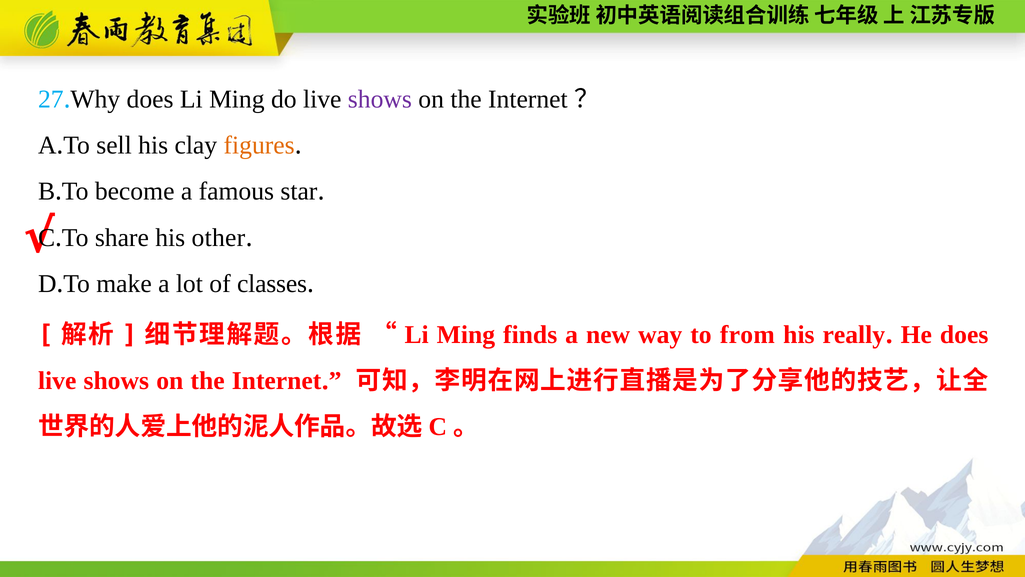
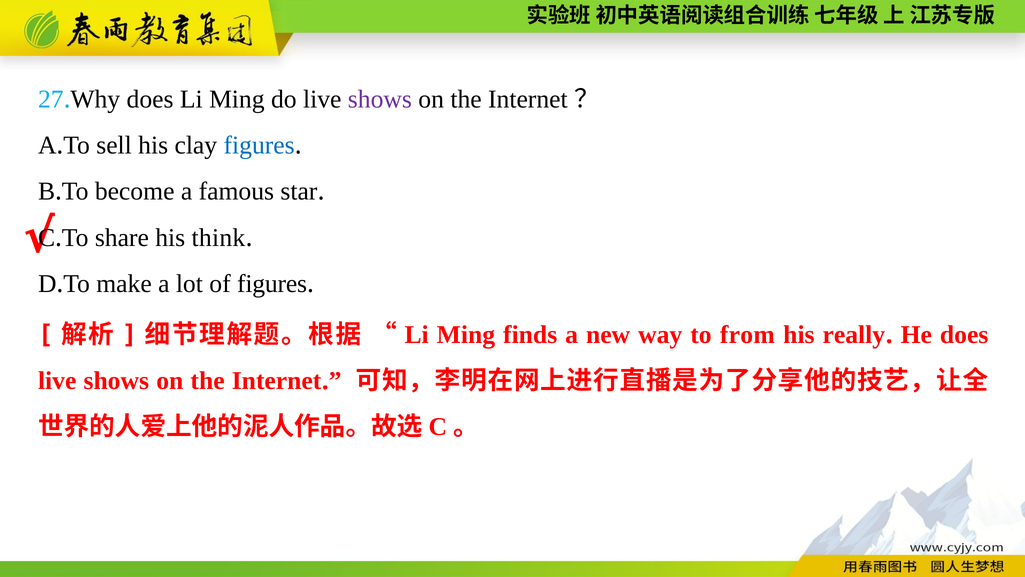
figures at (259, 145) colour: orange -> blue
other: other -> think
of classes: classes -> figures
